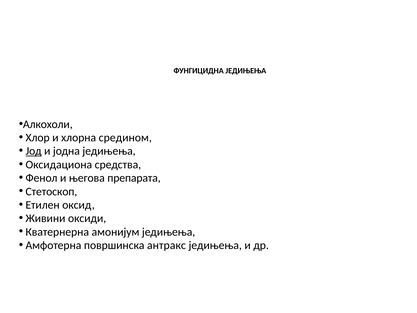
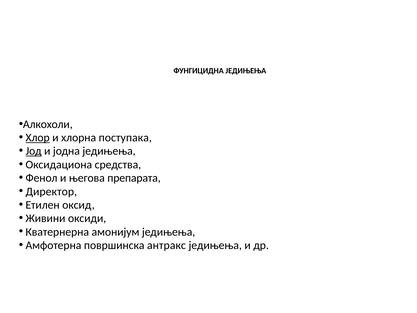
Хлор underline: none -> present
средином: средином -> поступака
Стетоскоп: Стетоскоп -> Директор
